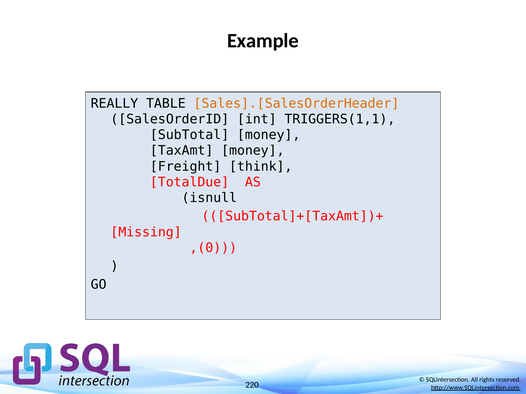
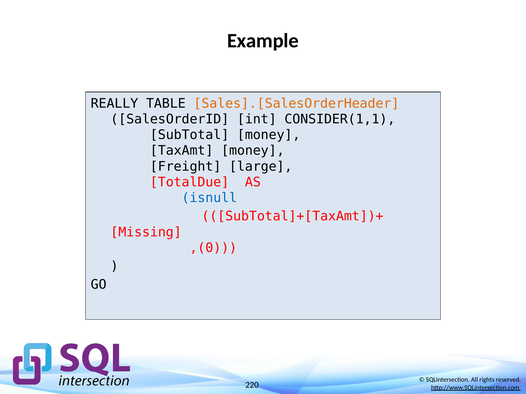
TRIGGERS(1,1: TRIGGERS(1,1 -> CONSIDER(1,1
think: think -> large
isnull colour: black -> blue
